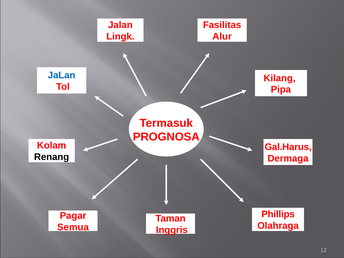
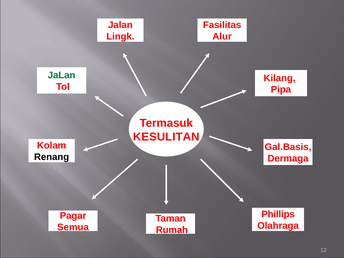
JaLan at (62, 75) colour: blue -> green
PROGNOSA: PROGNOSA -> KESULITAN
Gal.Harus: Gal.Harus -> Gal.Basis
Inggris: Inggris -> Rumah
